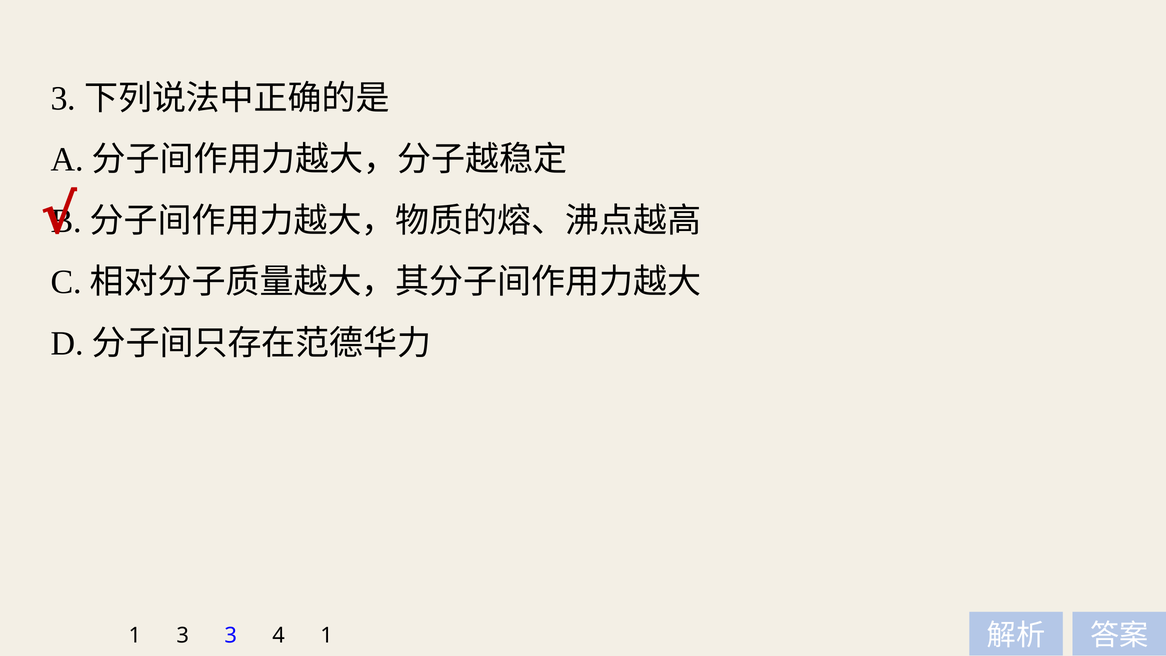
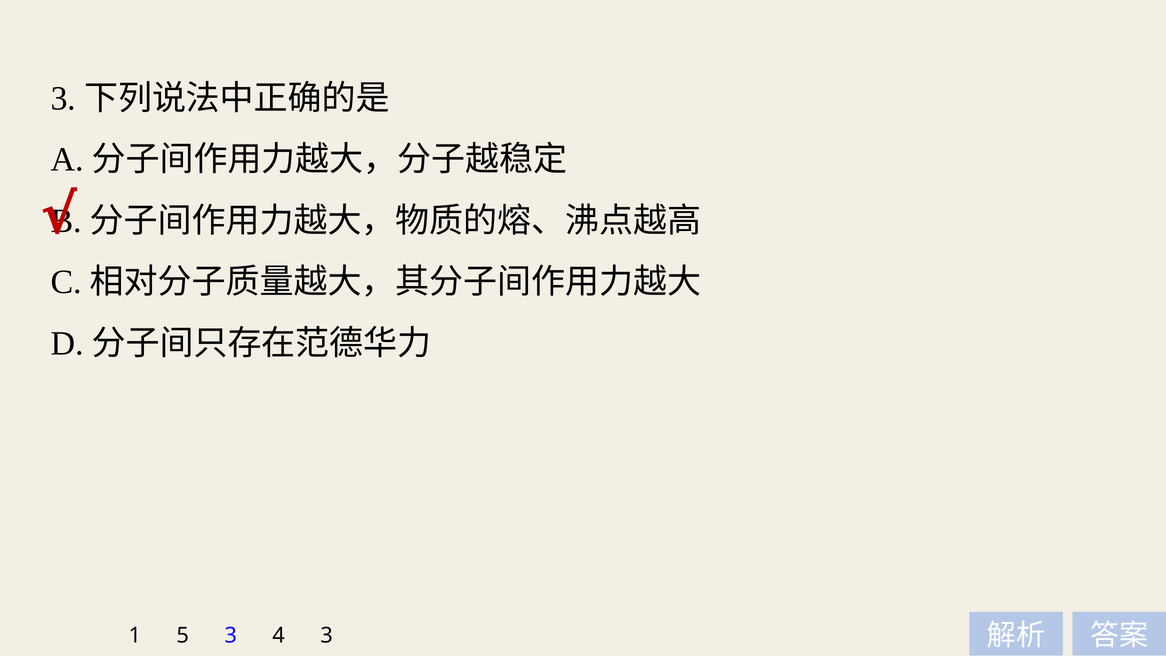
1 3: 3 -> 5
4 1: 1 -> 3
